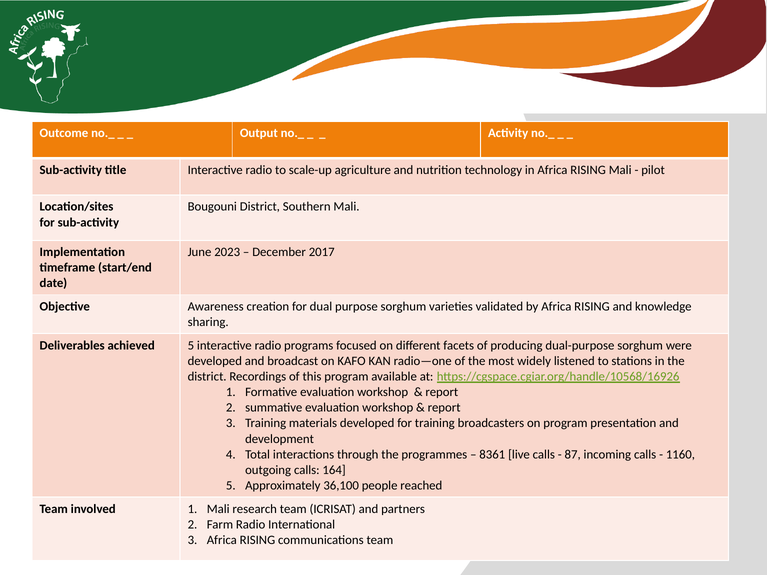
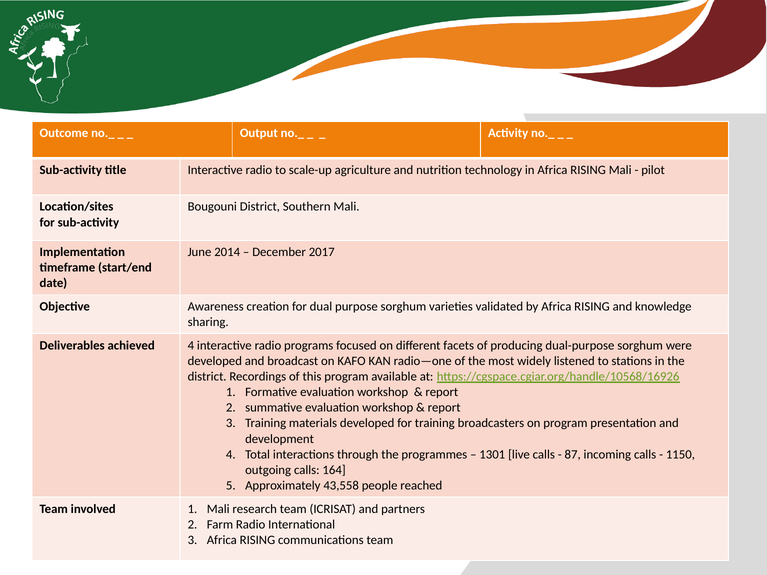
2023: 2023 -> 2014
achieved 5: 5 -> 4
8361: 8361 -> 1301
1160: 1160 -> 1150
36,100: 36,100 -> 43,558
